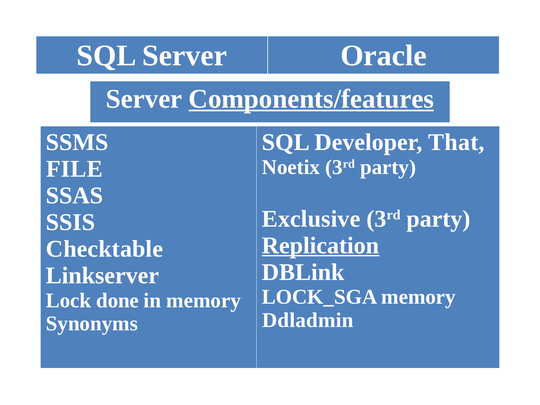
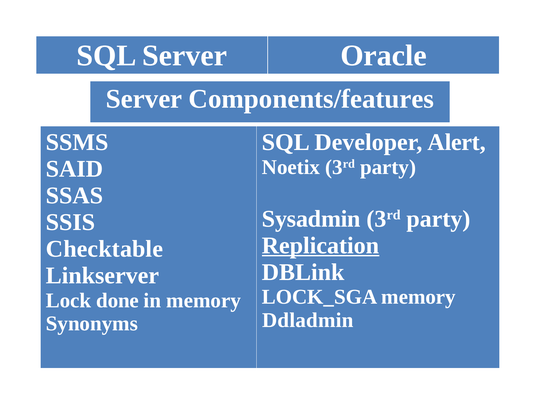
Components/features underline: present -> none
That: That -> Alert
FILE: FILE -> SAID
Exclusive: Exclusive -> Sysadmin
